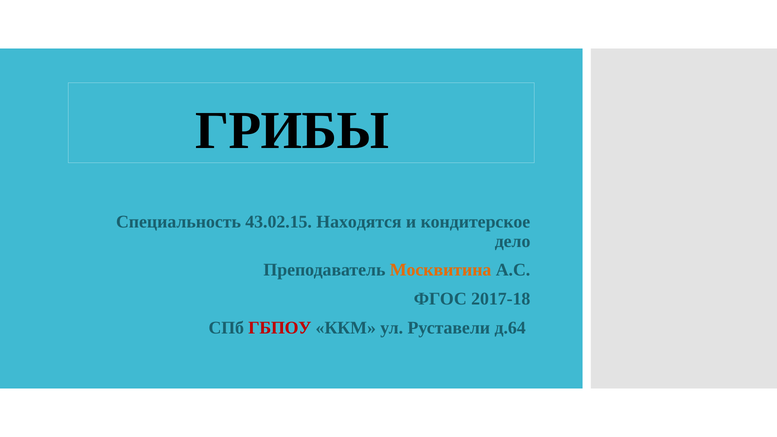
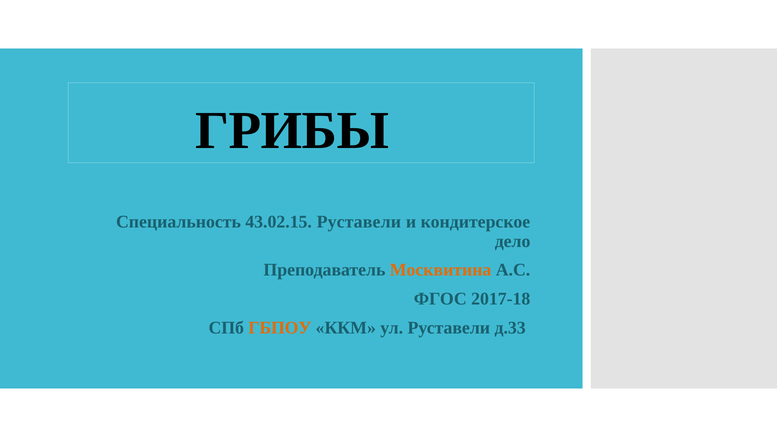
43.02.15 Находятся: Находятся -> Руставели
ГБПОУ colour: red -> orange
д.64: д.64 -> д.33
